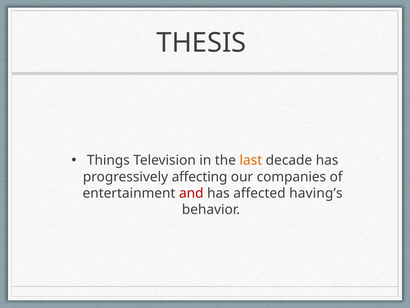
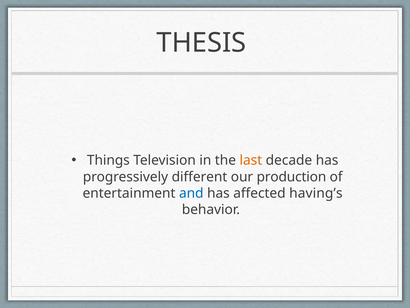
affecting: affecting -> different
companies: companies -> production
and colour: red -> blue
